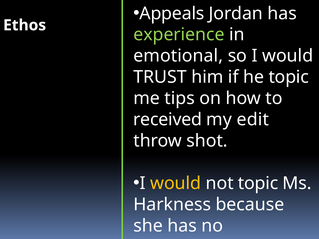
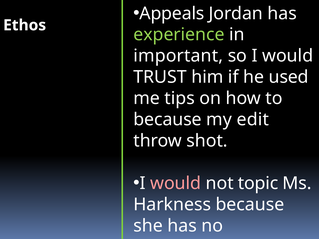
emotional: emotional -> important
he topic: topic -> used
received at (168, 120): received -> because
would at (176, 184) colour: yellow -> pink
